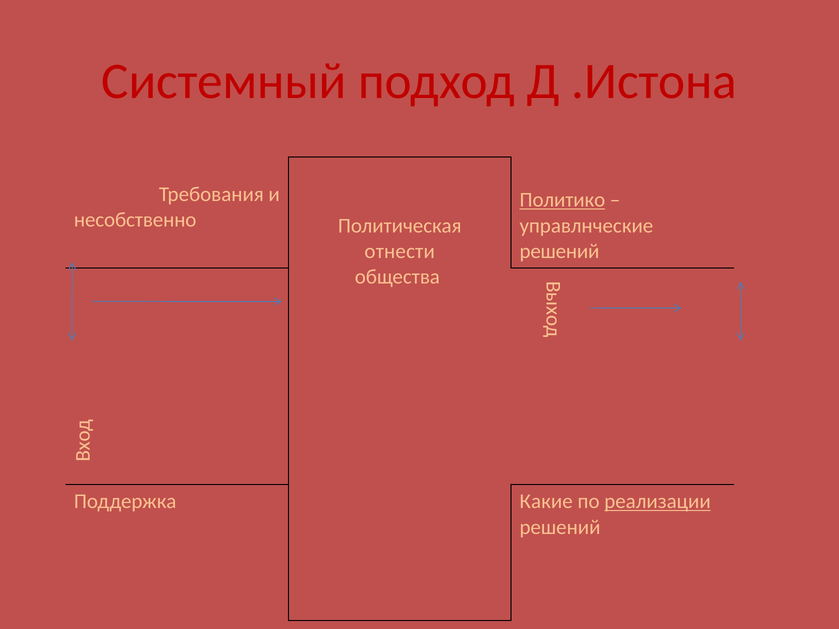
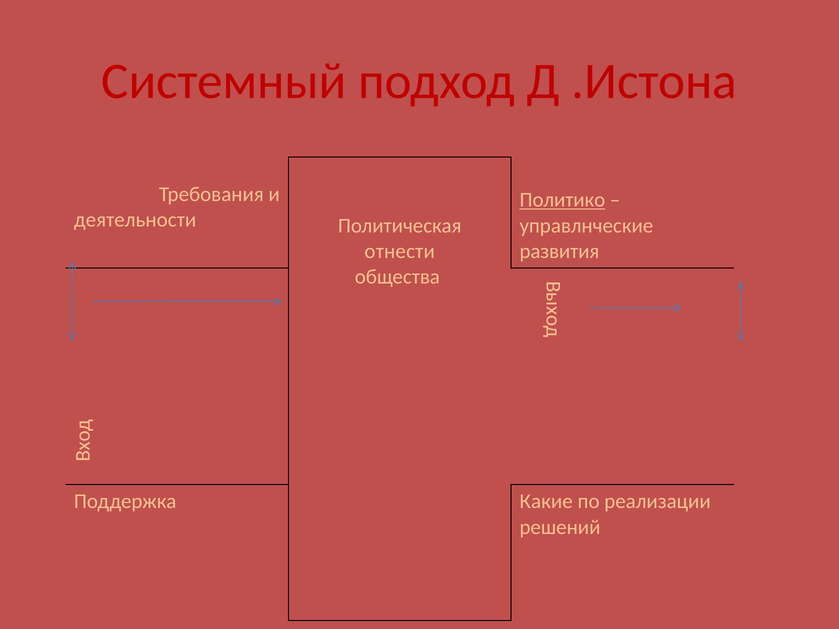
несобственно: несобственно -> деятельности
решений at (559, 251): решений -> развития
реализации underline: present -> none
